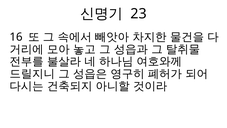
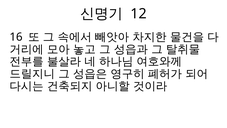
23: 23 -> 12
